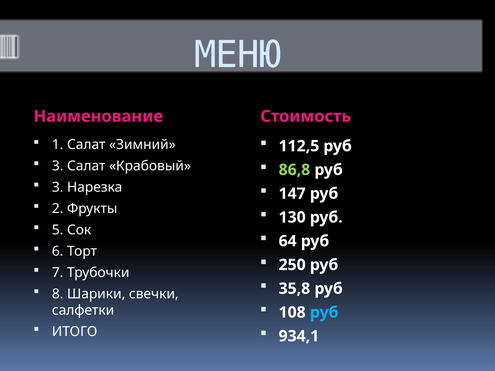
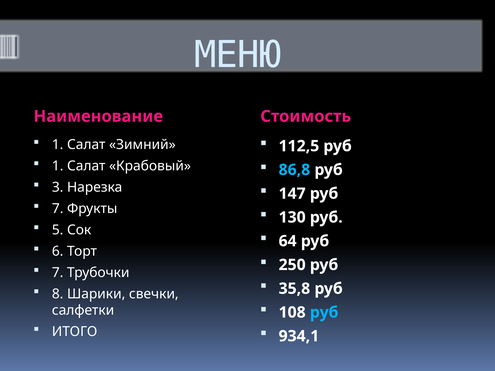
3 at (58, 166): 3 -> 1
86,8 colour: light green -> light blue
2 at (58, 209): 2 -> 7
